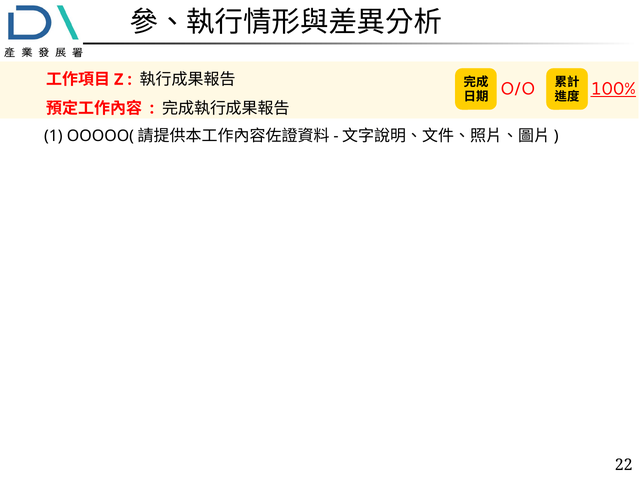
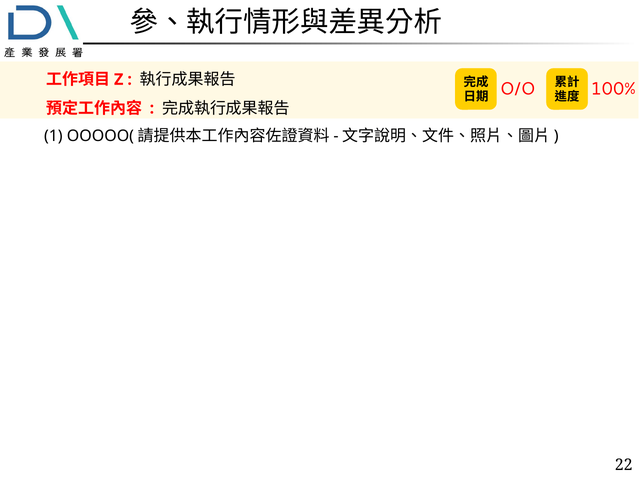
100% underline: present -> none
